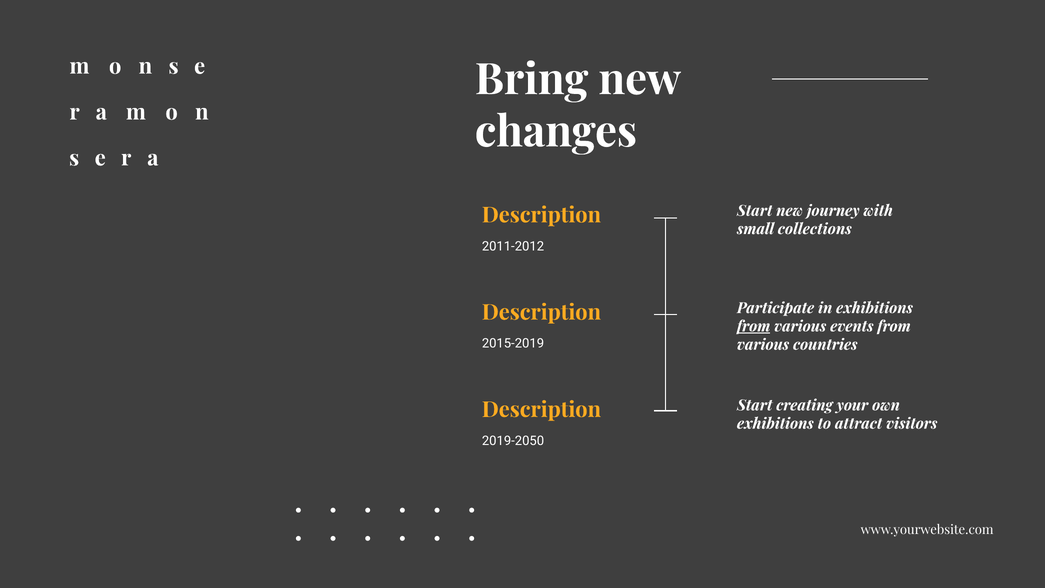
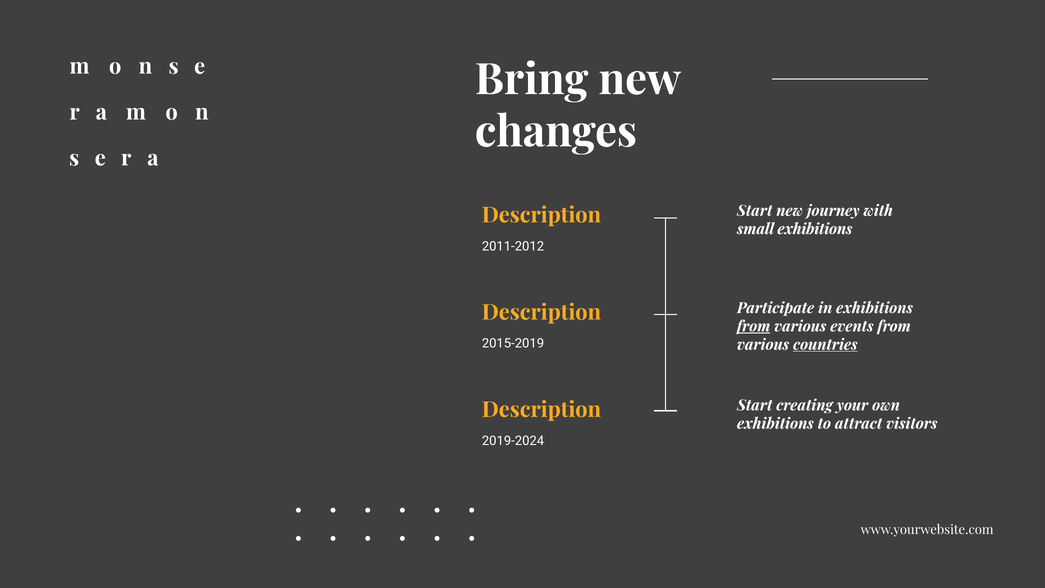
small collections: collections -> exhibitions
countries underline: none -> present
2019-2050: 2019-2050 -> 2019-2024
